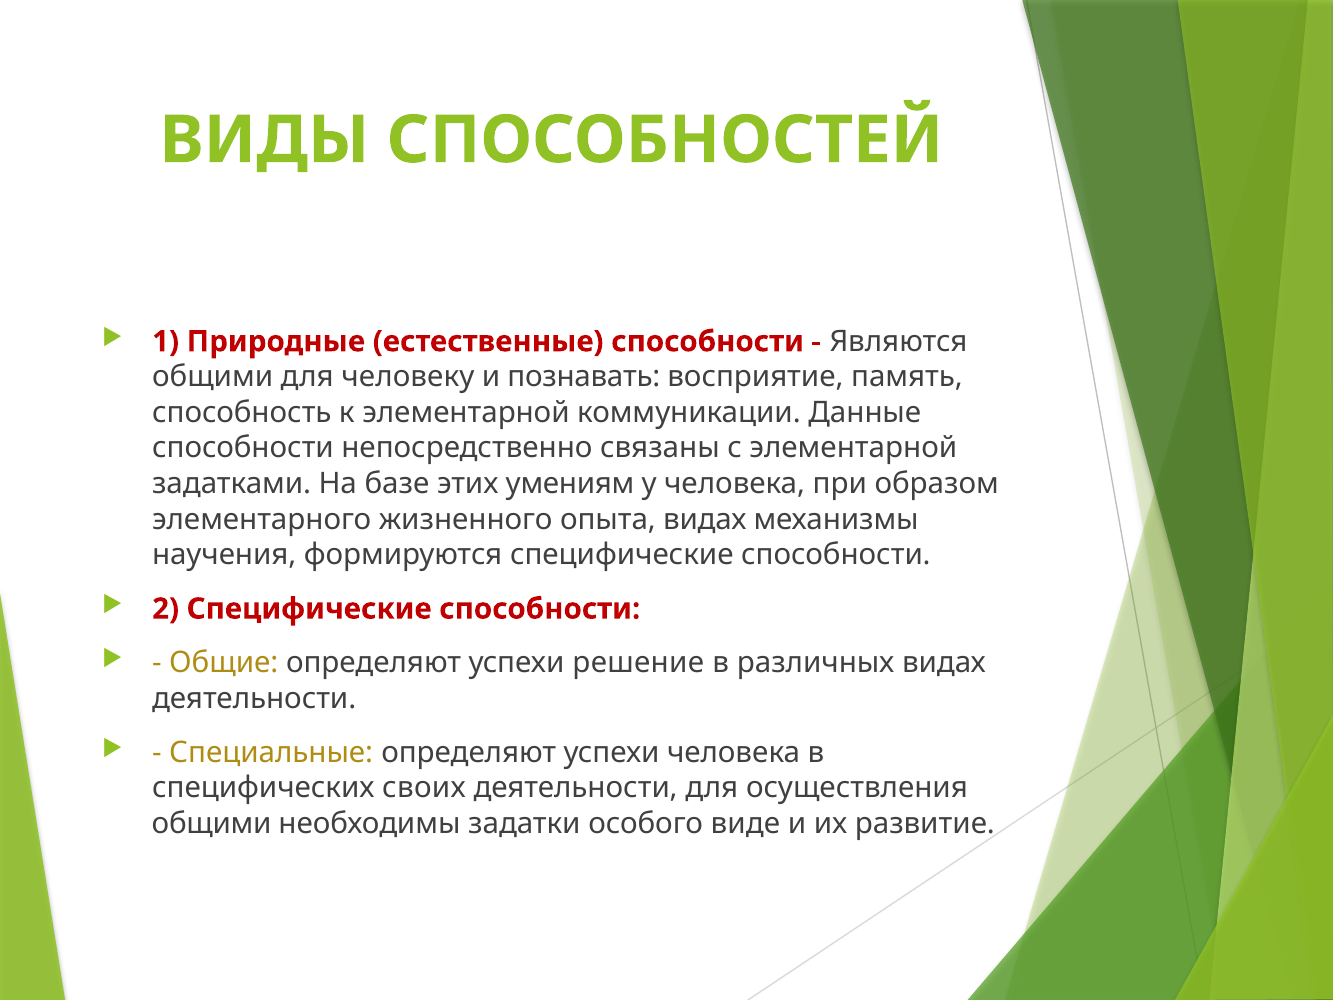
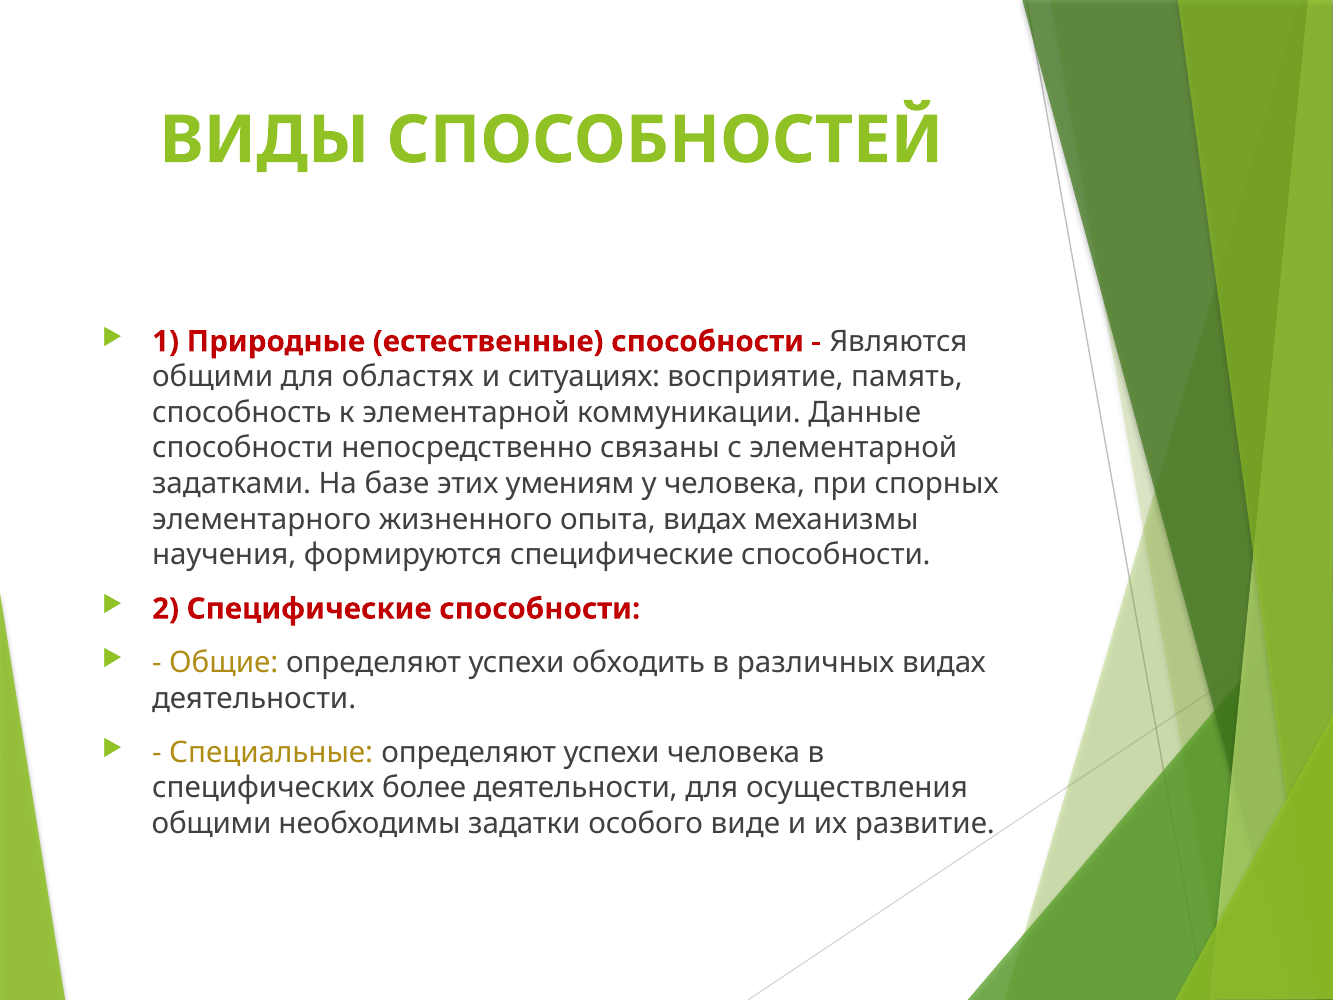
человеку: человеку -> областях
познавать: познавать -> ситуациях
образом: образом -> спорных
решение: решение -> обходить
своих: своих -> более
